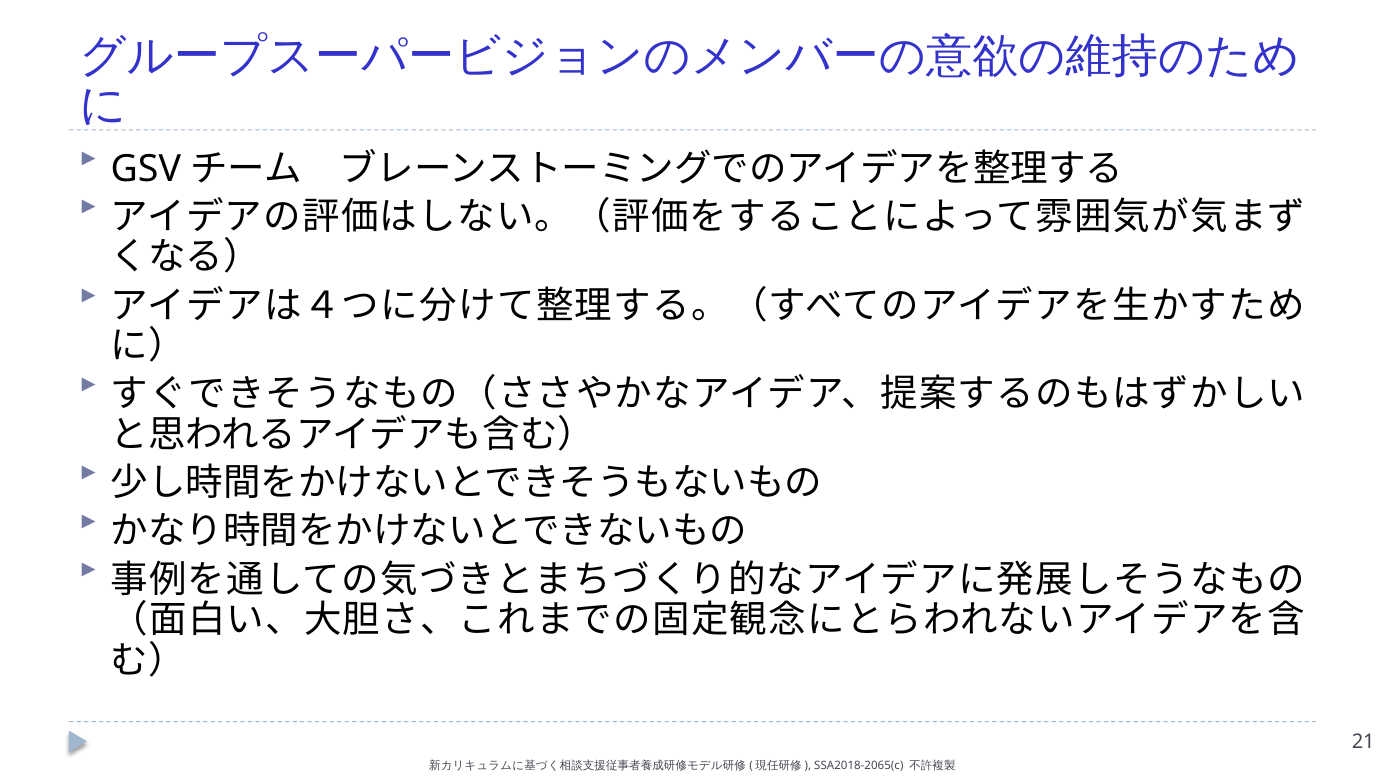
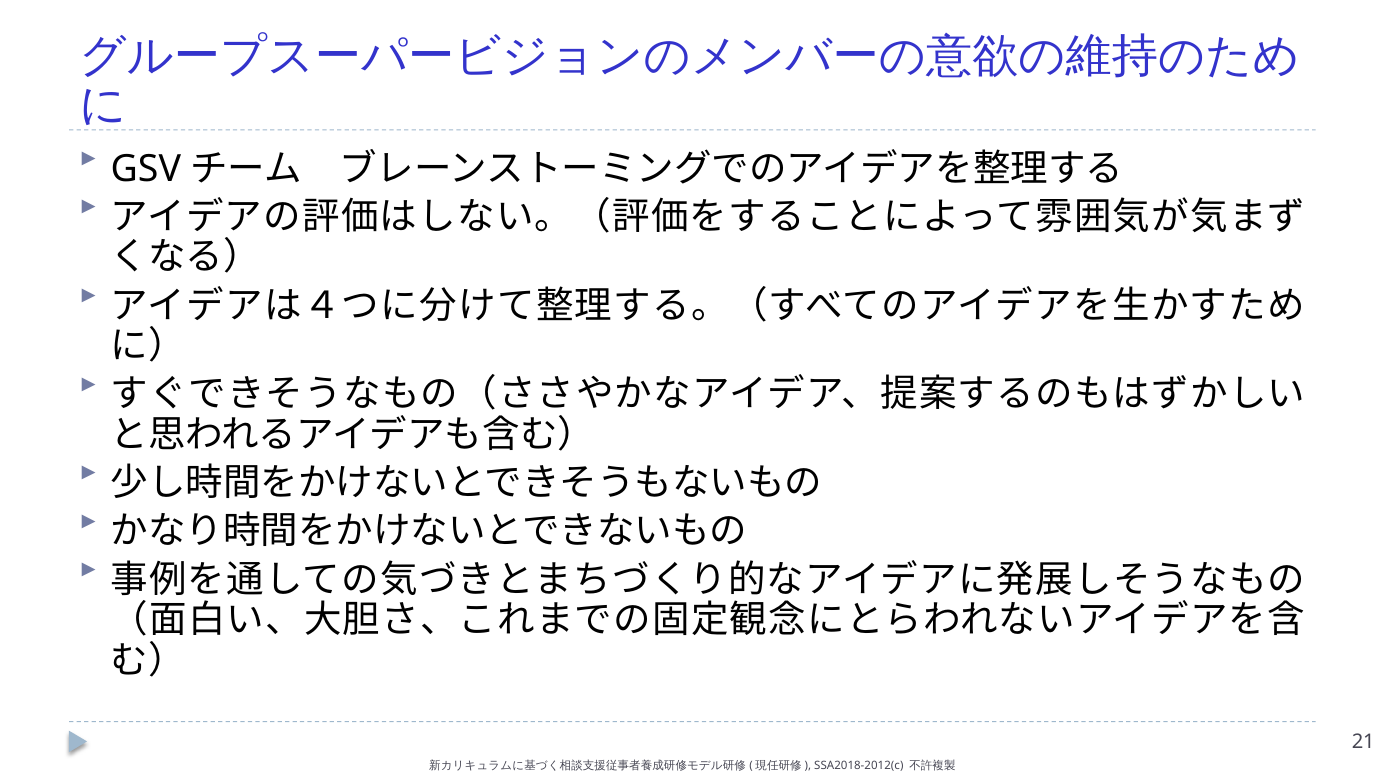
SSA2018-2065(c: SSA2018-2065(c -> SSA2018-2012(c
